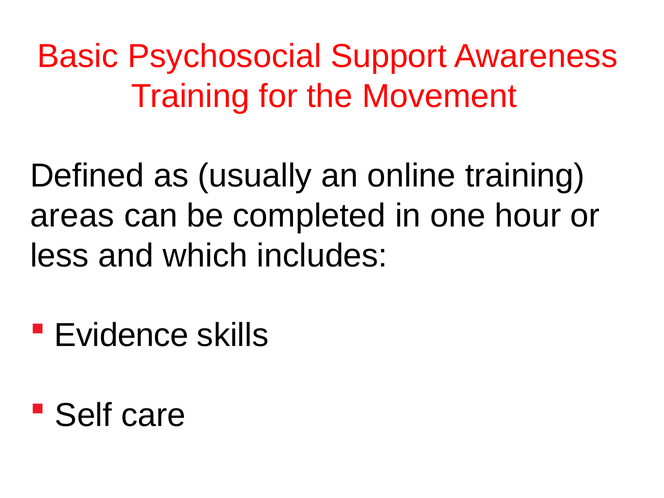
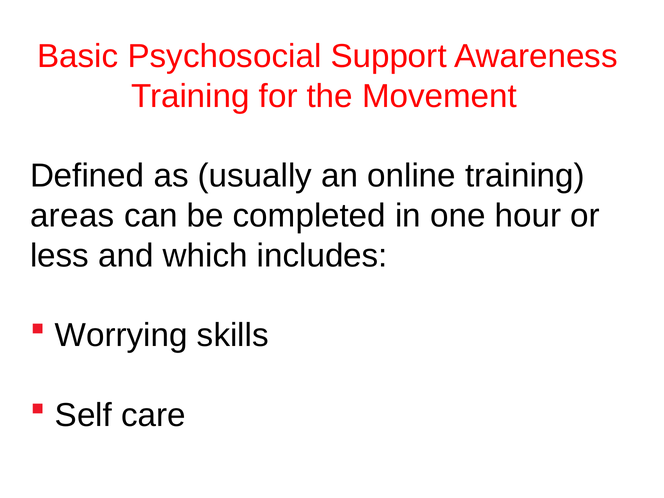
Evidence: Evidence -> Worrying
